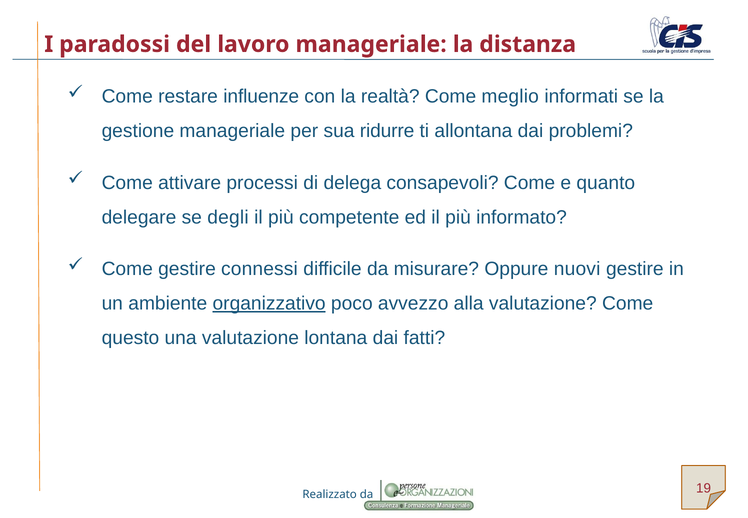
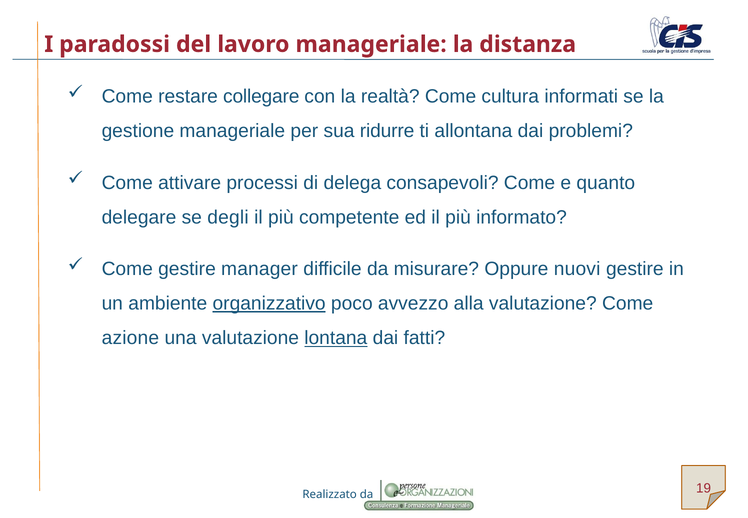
influenze: influenze -> collegare
meglio: meglio -> cultura
connessi: connessi -> manager
questo: questo -> azione
lontana underline: none -> present
